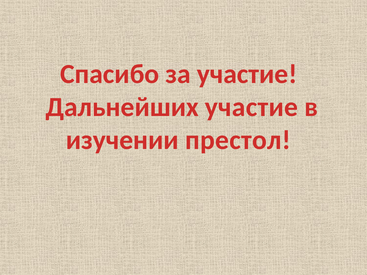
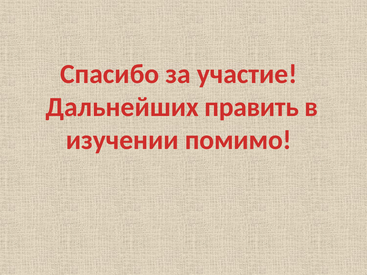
Дальнейших участие: участие -> править
престол: престол -> помимо
